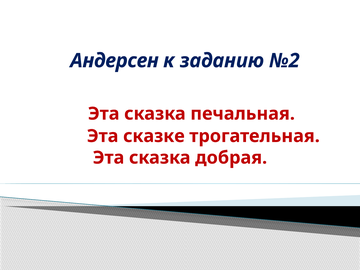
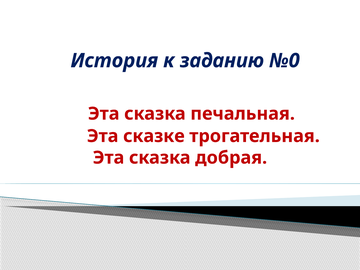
Андерсен: Андерсен -> История
№2: №2 -> №0
